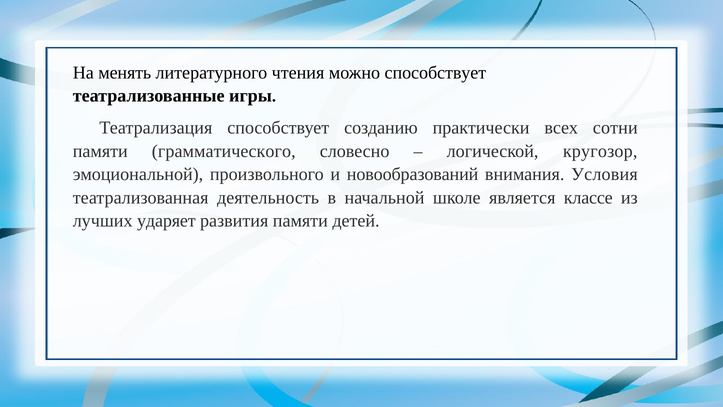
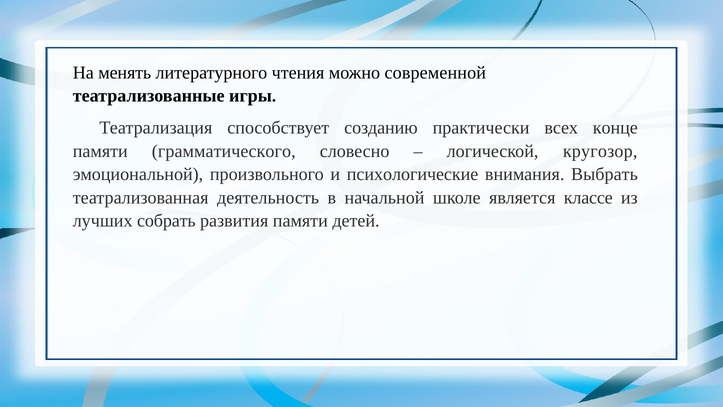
можно способствует: способствует -> современной
сотни: сотни -> конце
новообразований: новообразований -> психологические
Условия: Условия -> Выбрать
ударяет: ударяет -> собрать
